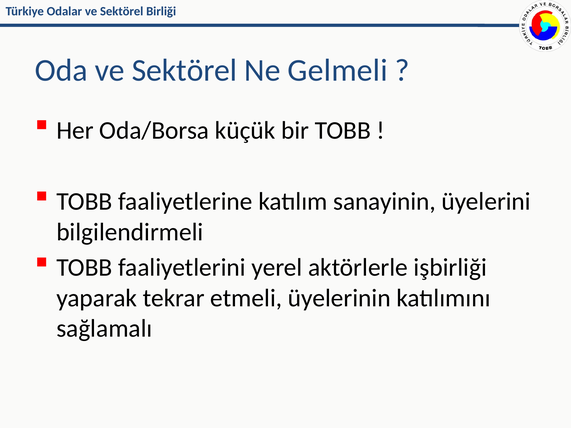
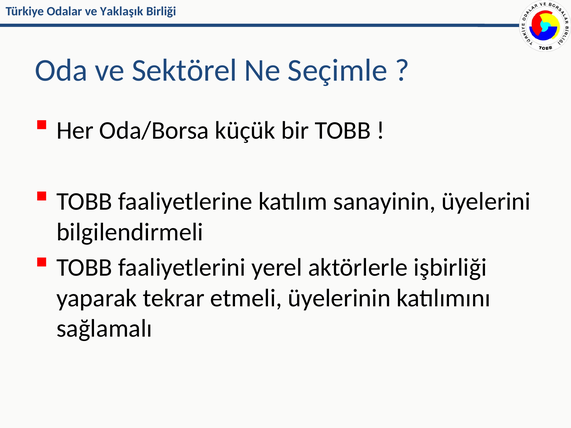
Sektörel at (122, 11): Sektörel -> Yaklaşık
Gelmeli: Gelmeli -> Seçimle
